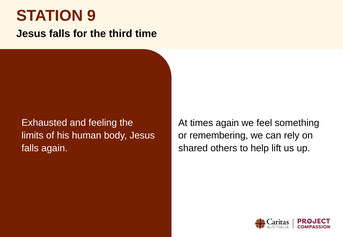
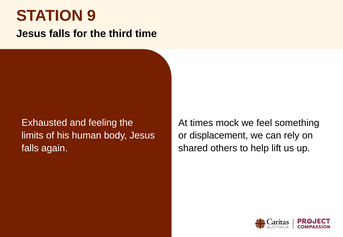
times again: again -> mock
remembering: remembering -> displacement
